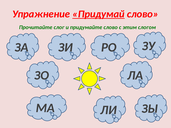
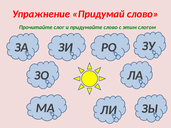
Придумай underline: present -> none
